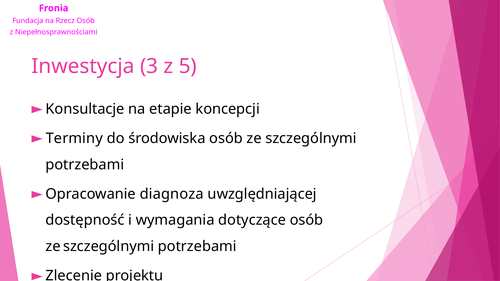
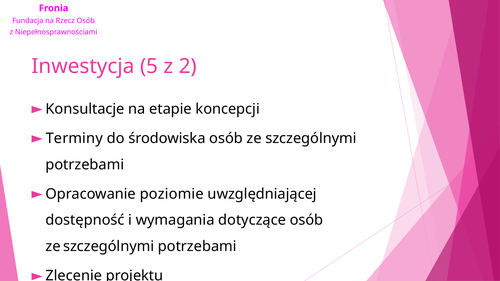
3: 3 -> 5
5: 5 -> 2
diagnoza: diagnoza -> poziomie
